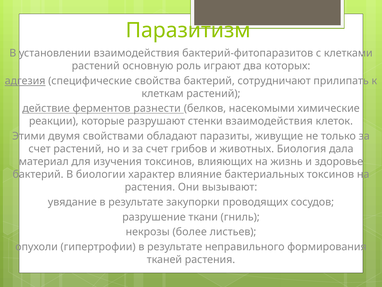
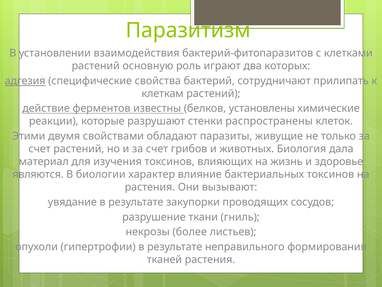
разнести: разнести -> известны
насекомыми: насекомыми -> установлены
стенки взаимодействия: взаимодействия -> распространены
бактерий at (38, 174): бактерий -> являются
